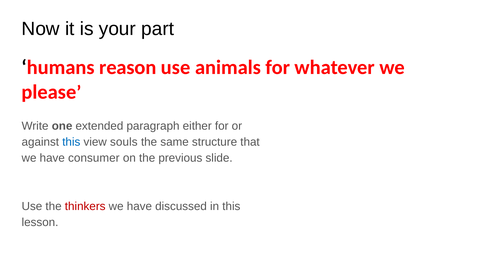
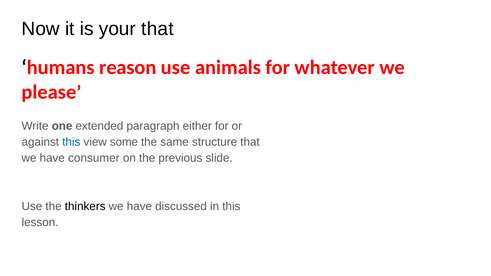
your part: part -> that
souls: souls -> some
thinkers colour: red -> black
